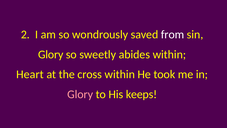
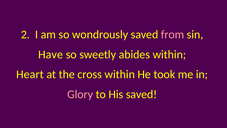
from colour: white -> pink
Glory at (51, 54): Glory -> Have
His keeps: keeps -> saved
